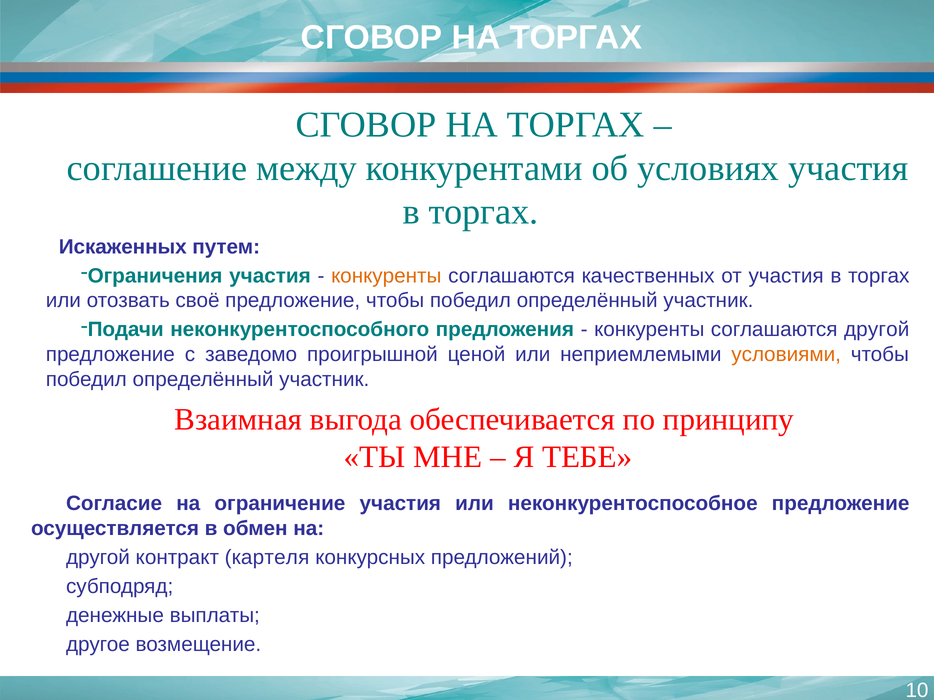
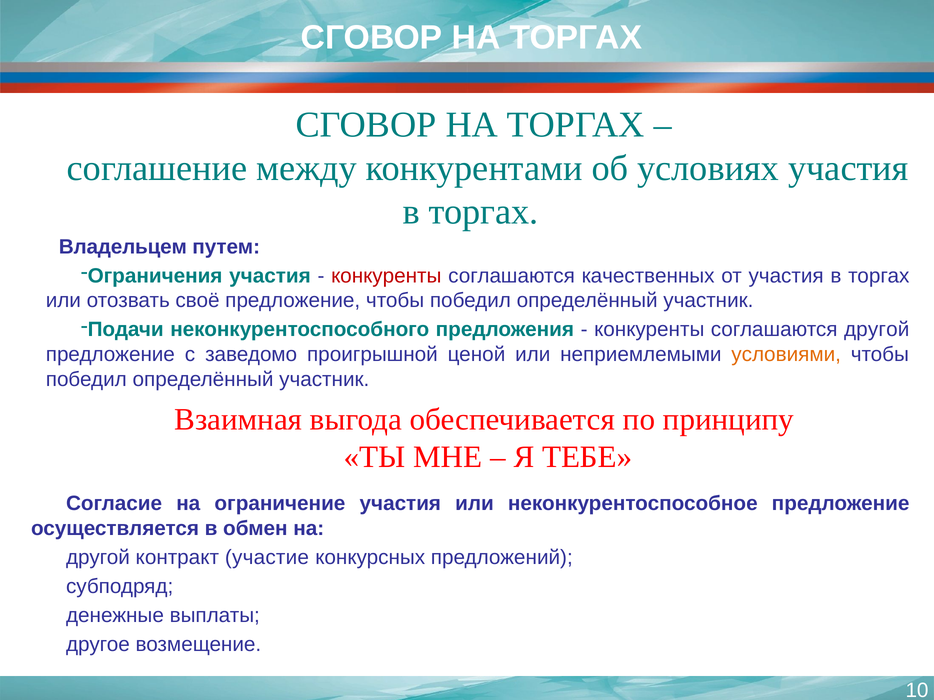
Искаженных: Искаженных -> Владельцем
конкуренты at (386, 276) colour: orange -> red
картеля: картеля -> участие
